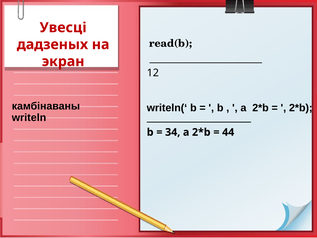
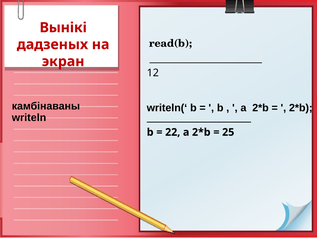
Увесці: Увесці -> Вынікі
34: 34 -> 22
44: 44 -> 25
